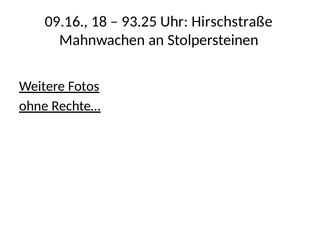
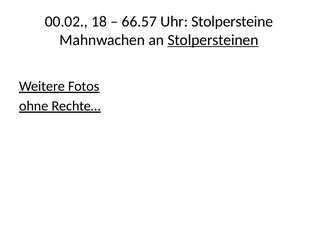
09.16: 09.16 -> 00.02
93.25: 93.25 -> 66.57
Hirschstraße: Hirschstraße -> Stolpersteine
Stolpersteinen underline: none -> present
